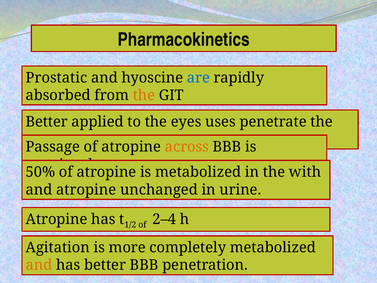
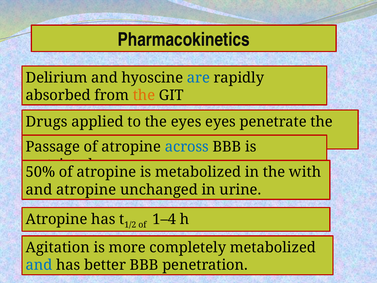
Prostatic: Prostatic -> Delirium
Better at (47, 122): Better -> Drugs
eyes uses: uses -> eyes
across colour: orange -> blue
2–4: 2–4 -> 1–4
and at (39, 265) colour: orange -> blue
